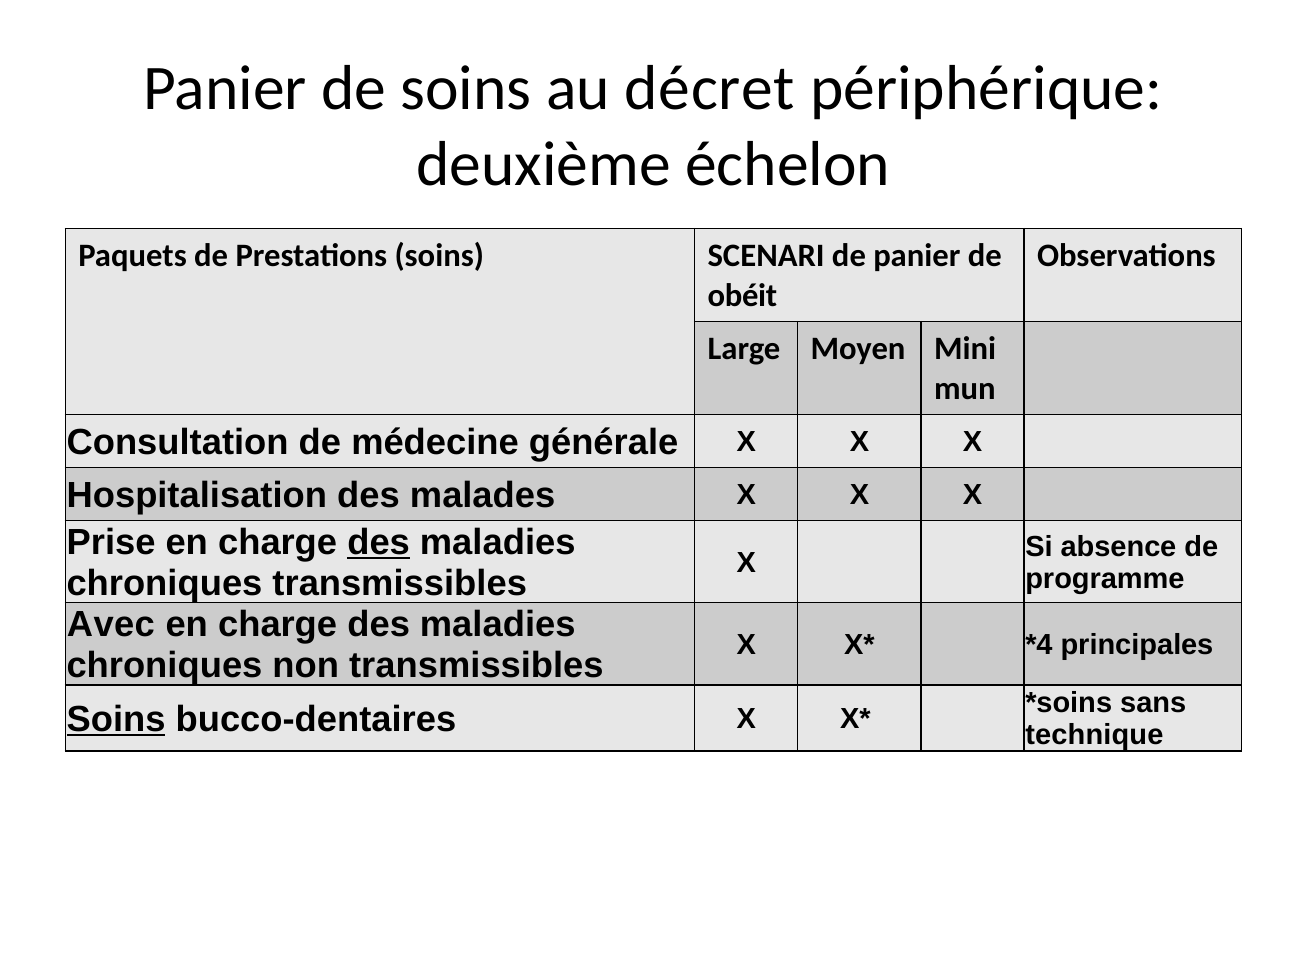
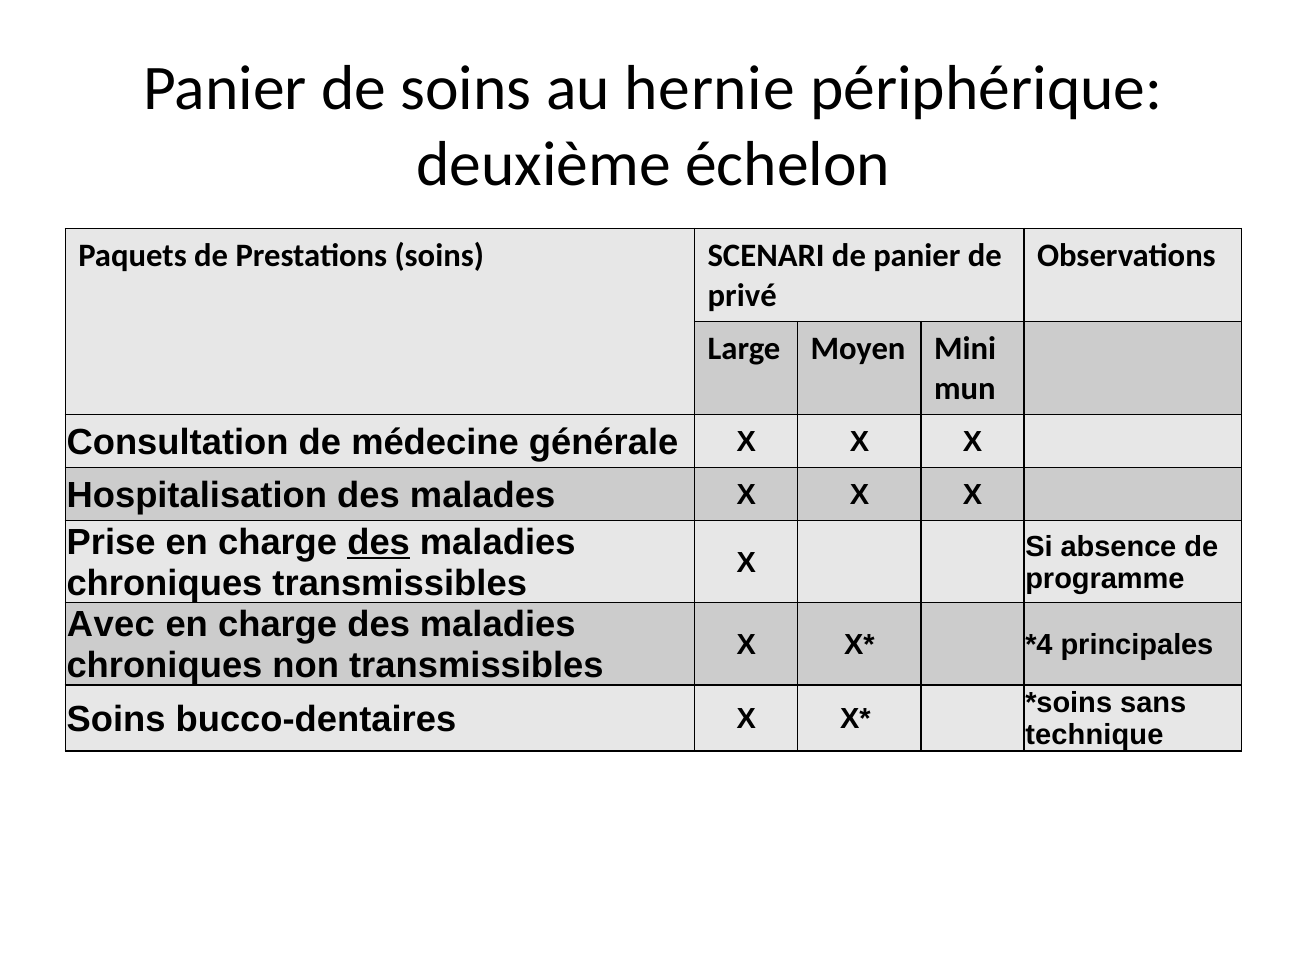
décret: décret -> hernie
obéit: obéit -> privé
Soins at (116, 720) underline: present -> none
